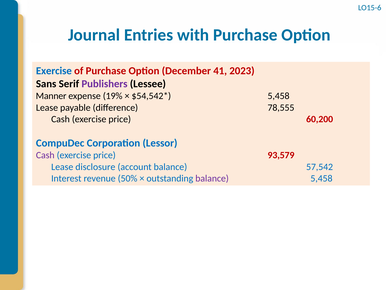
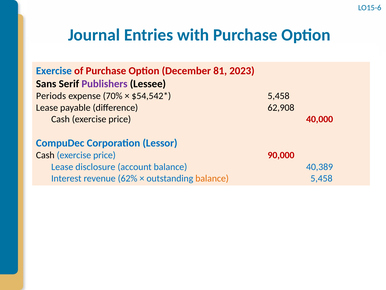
41: 41 -> 81
Manner: Manner -> Periods
19%: 19% -> 70%
78,555: 78,555 -> 62,908
60,200: 60,200 -> 40,000
Cash at (45, 155) colour: purple -> black
93,579: 93,579 -> 90,000
57,542: 57,542 -> 40,389
50%: 50% -> 62%
balance at (212, 178) colour: purple -> orange
